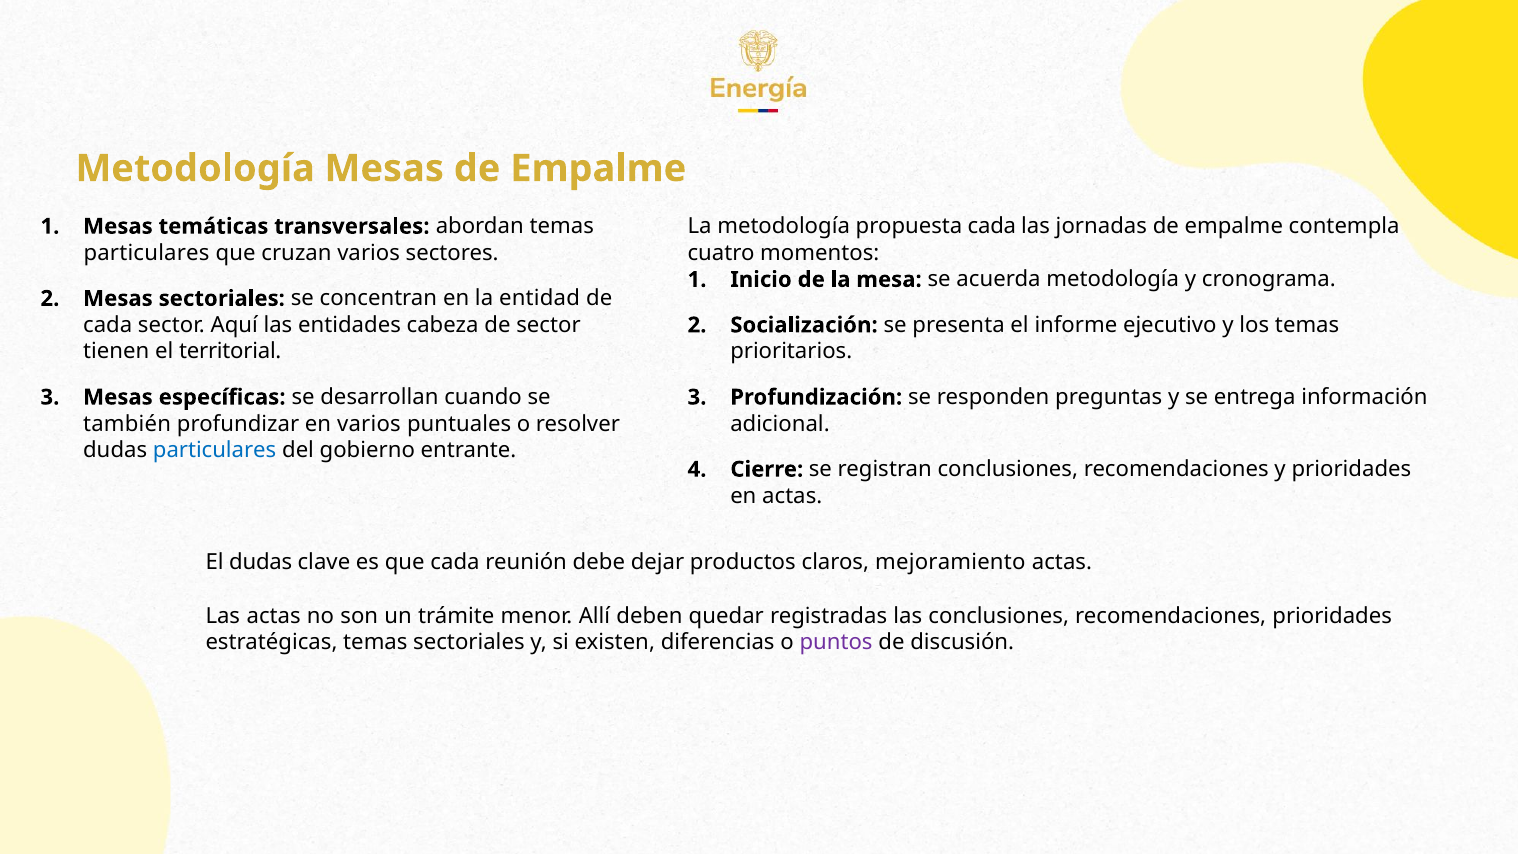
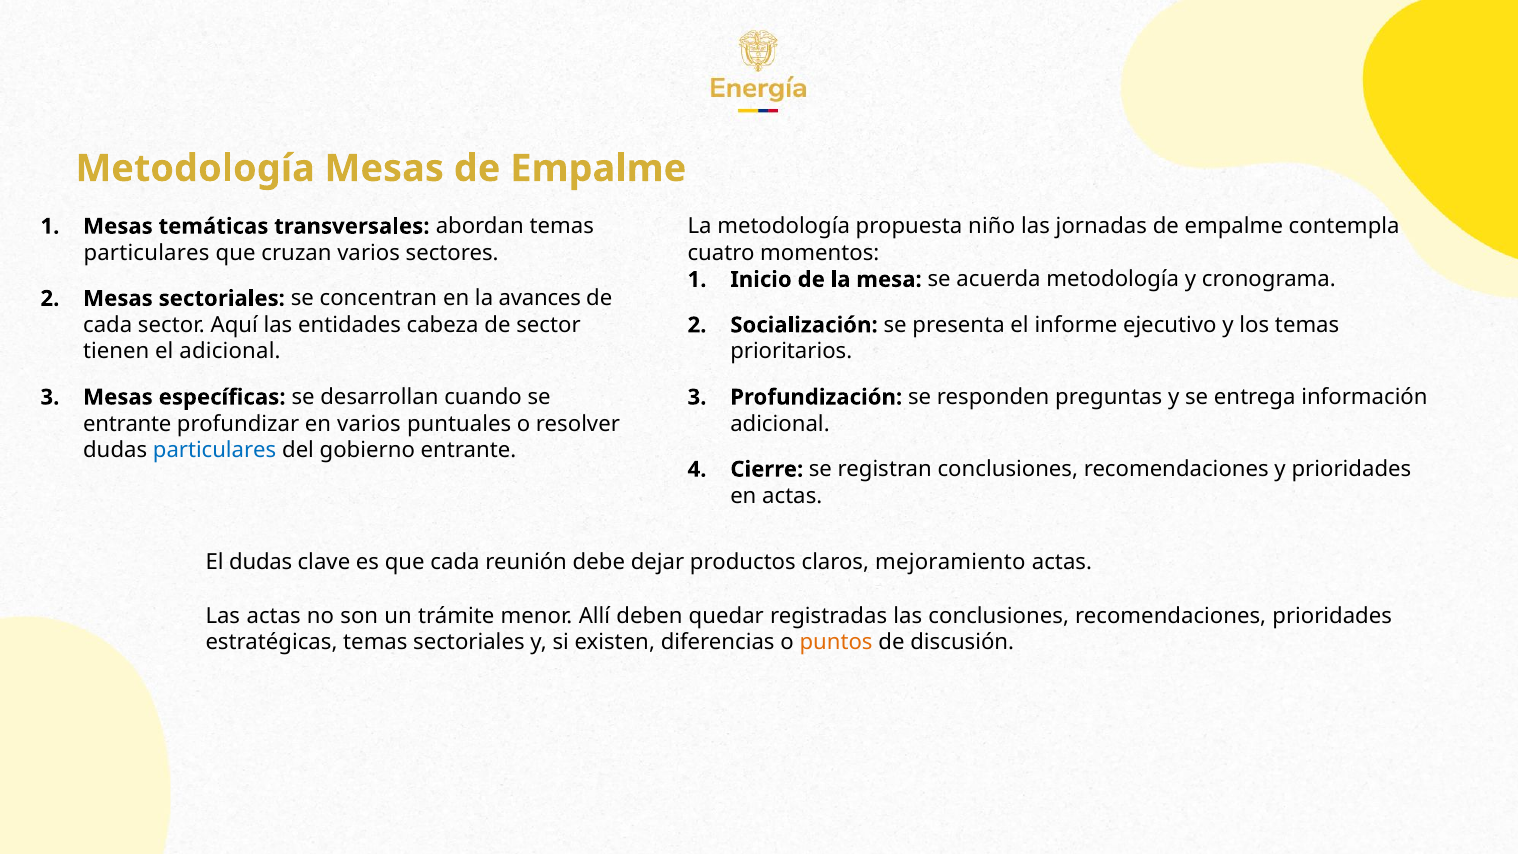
propuesta cada: cada -> niño
entidad: entidad -> avances
el territorial: territorial -> adicional
también at (127, 424): también -> entrante
puntos colour: purple -> orange
